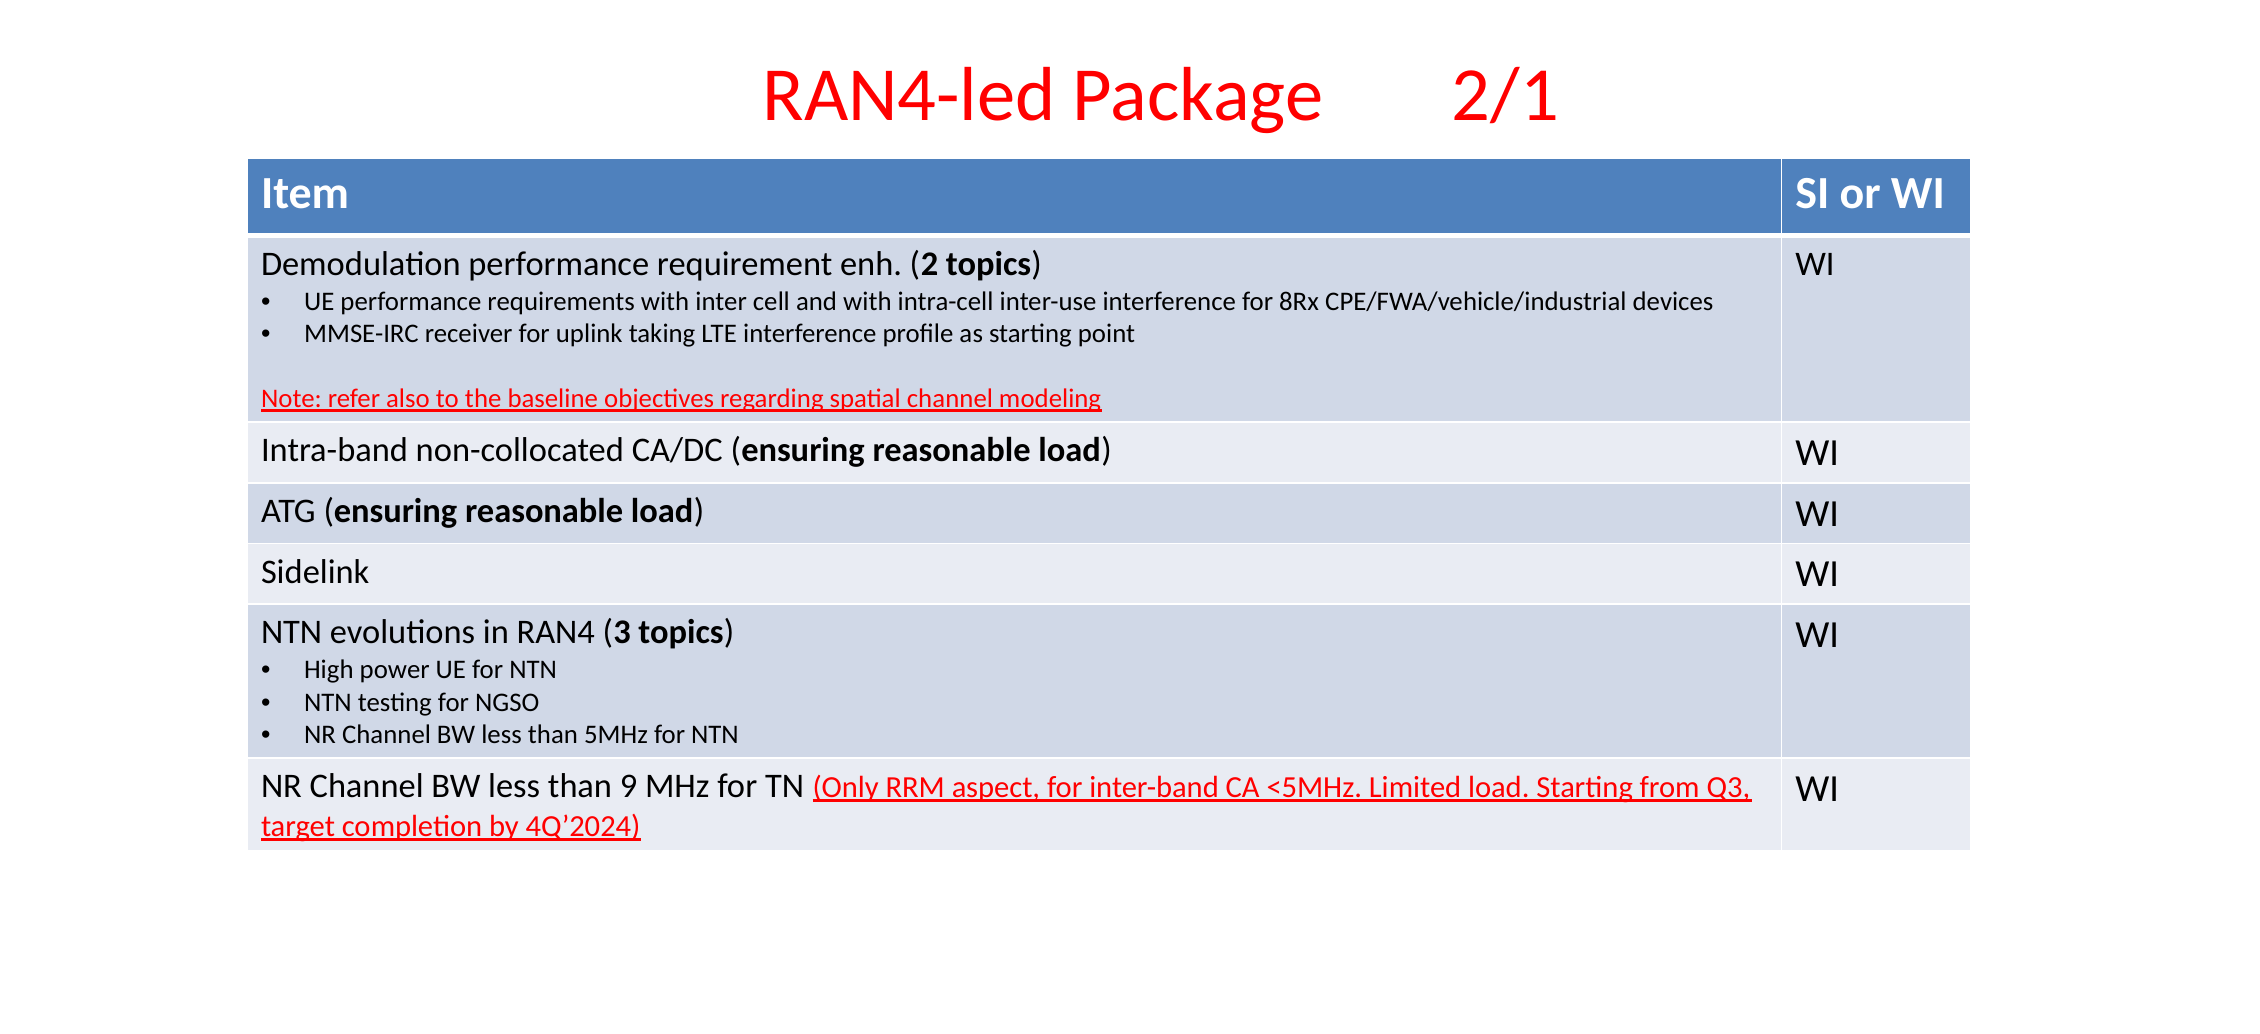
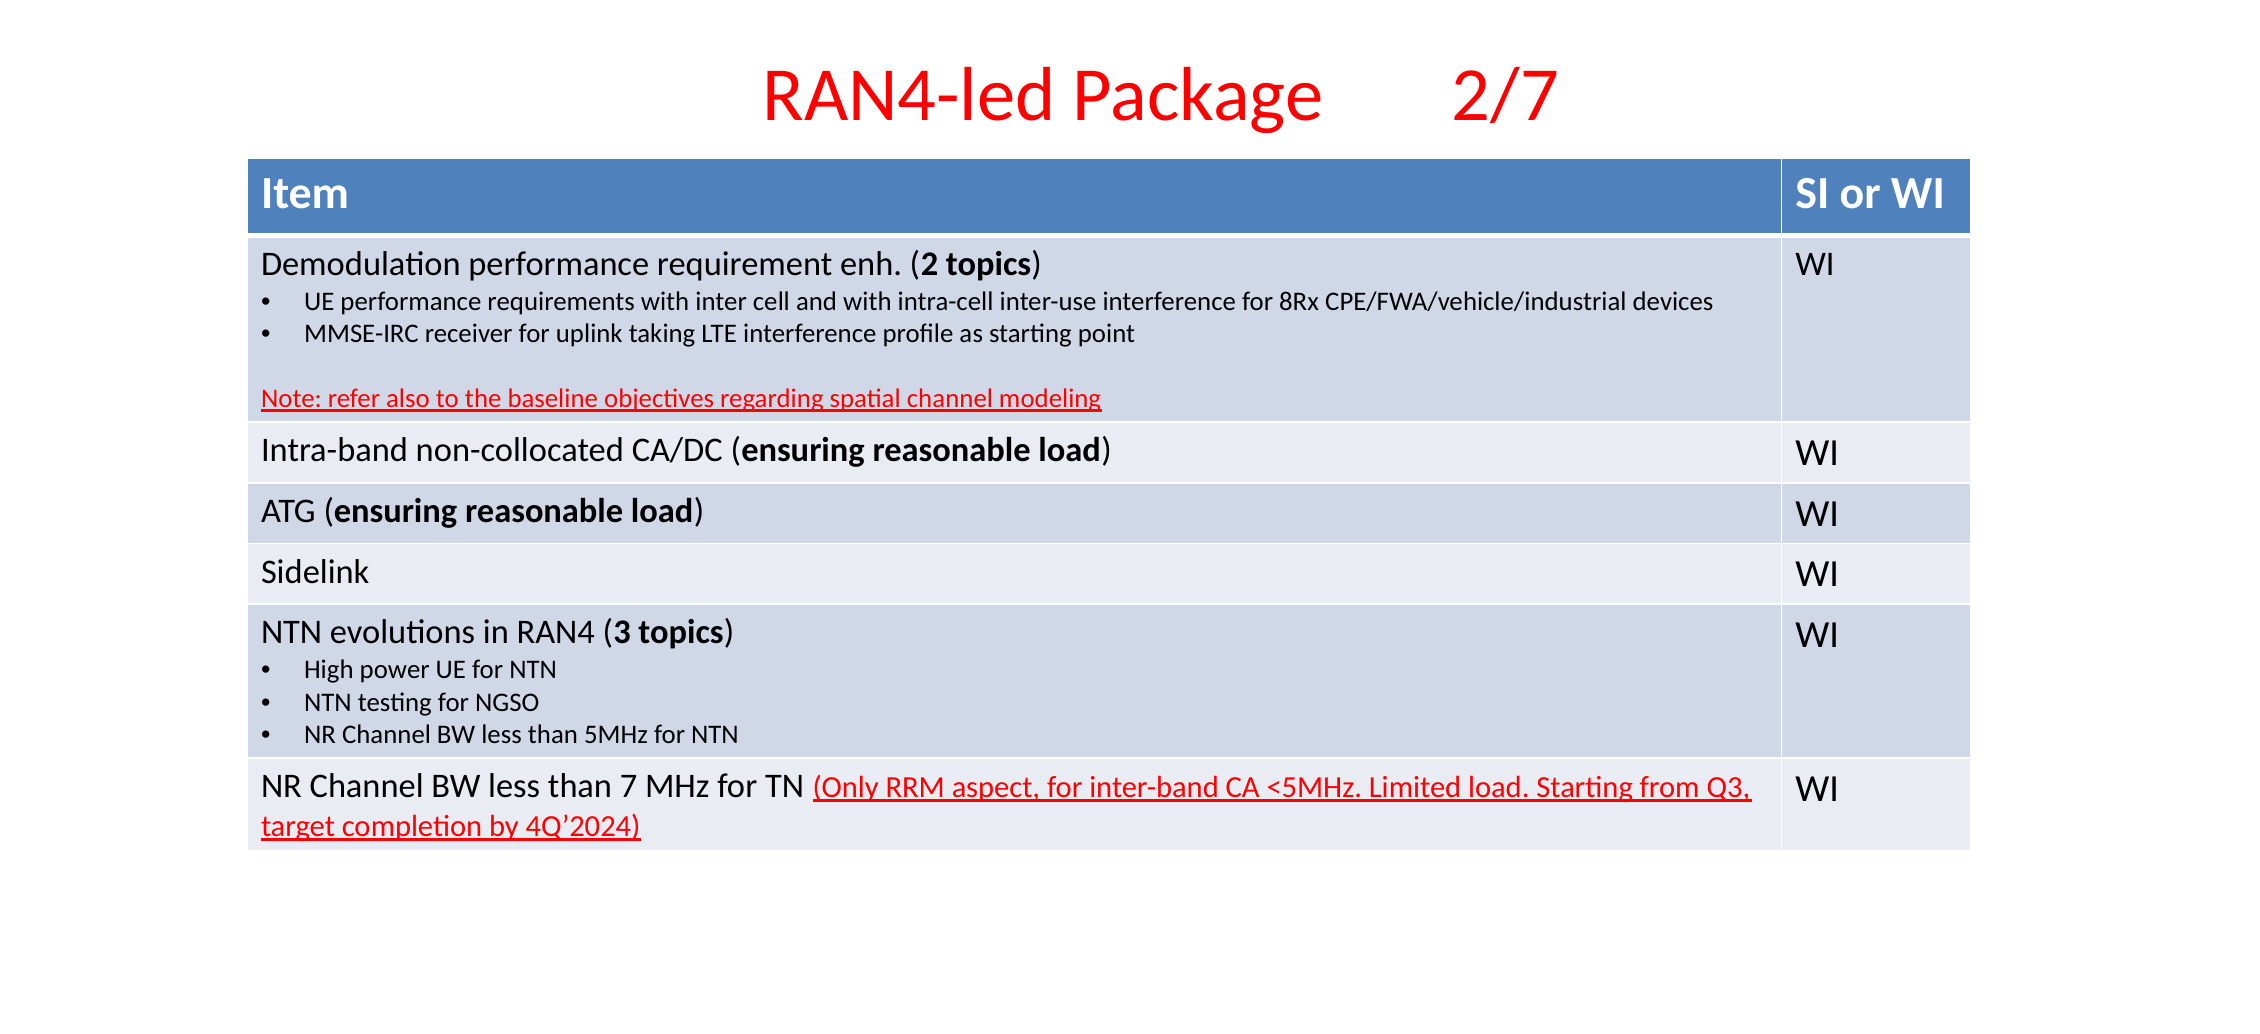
2/1: 2/1 -> 2/7
9: 9 -> 7
